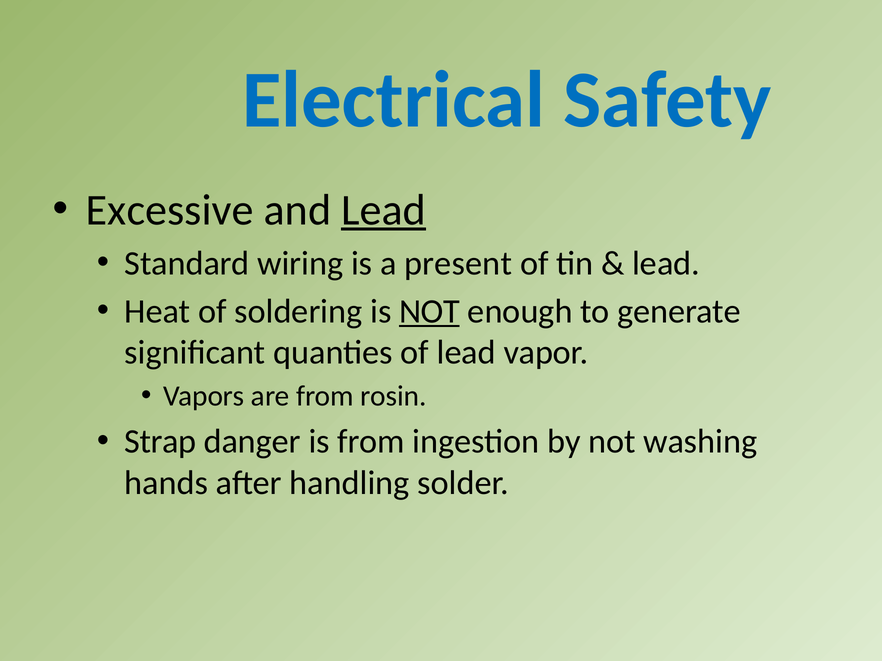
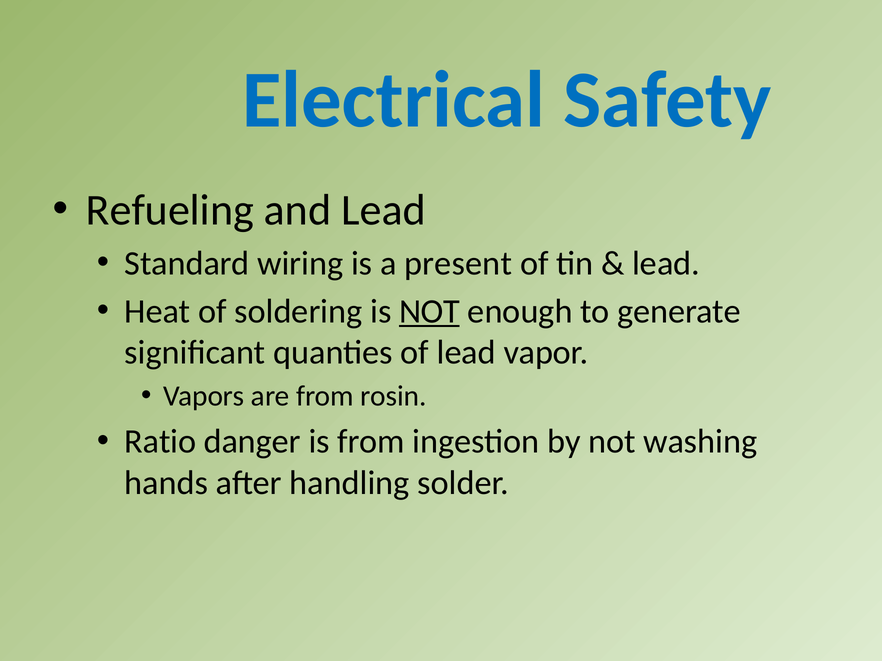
Excessive: Excessive -> Refueling
Lead at (384, 210) underline: present -> none
Strap: Strap -> Ratio
